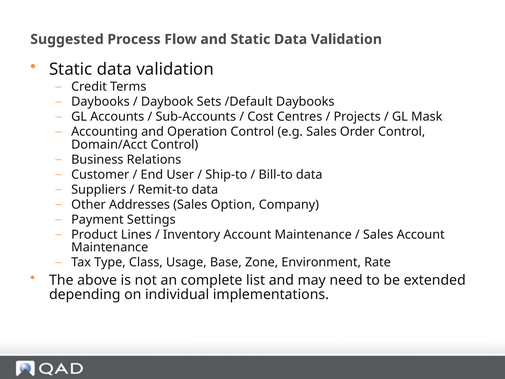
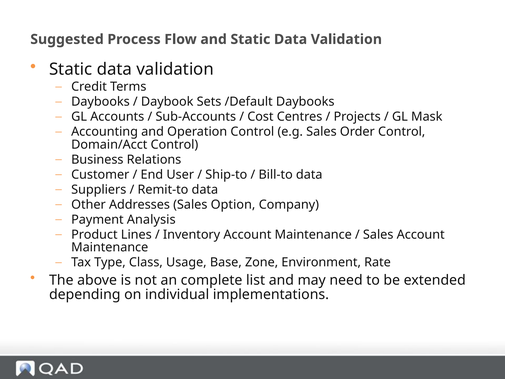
Settings: Settings -> Analysis
